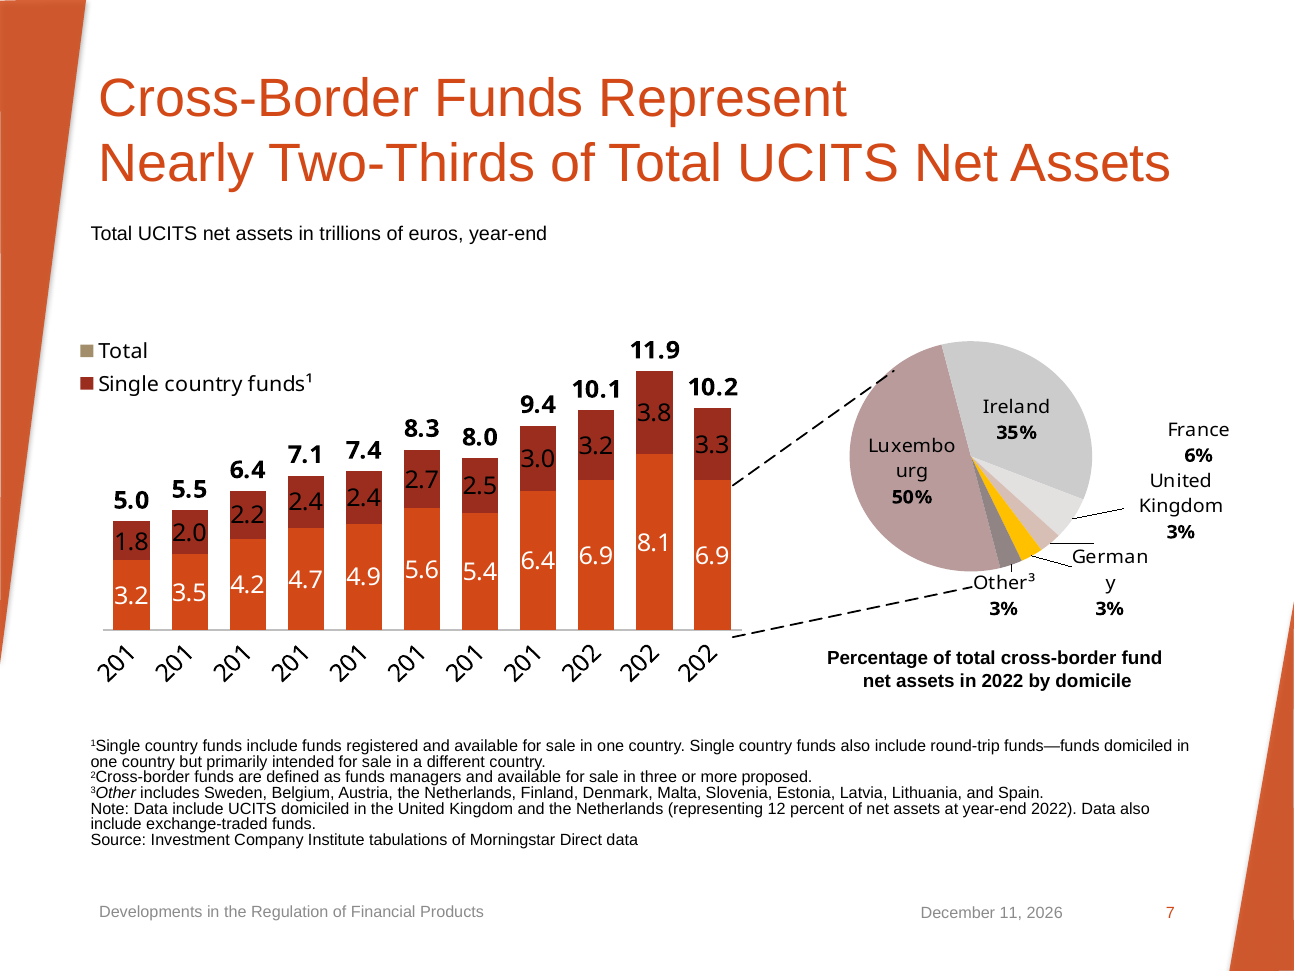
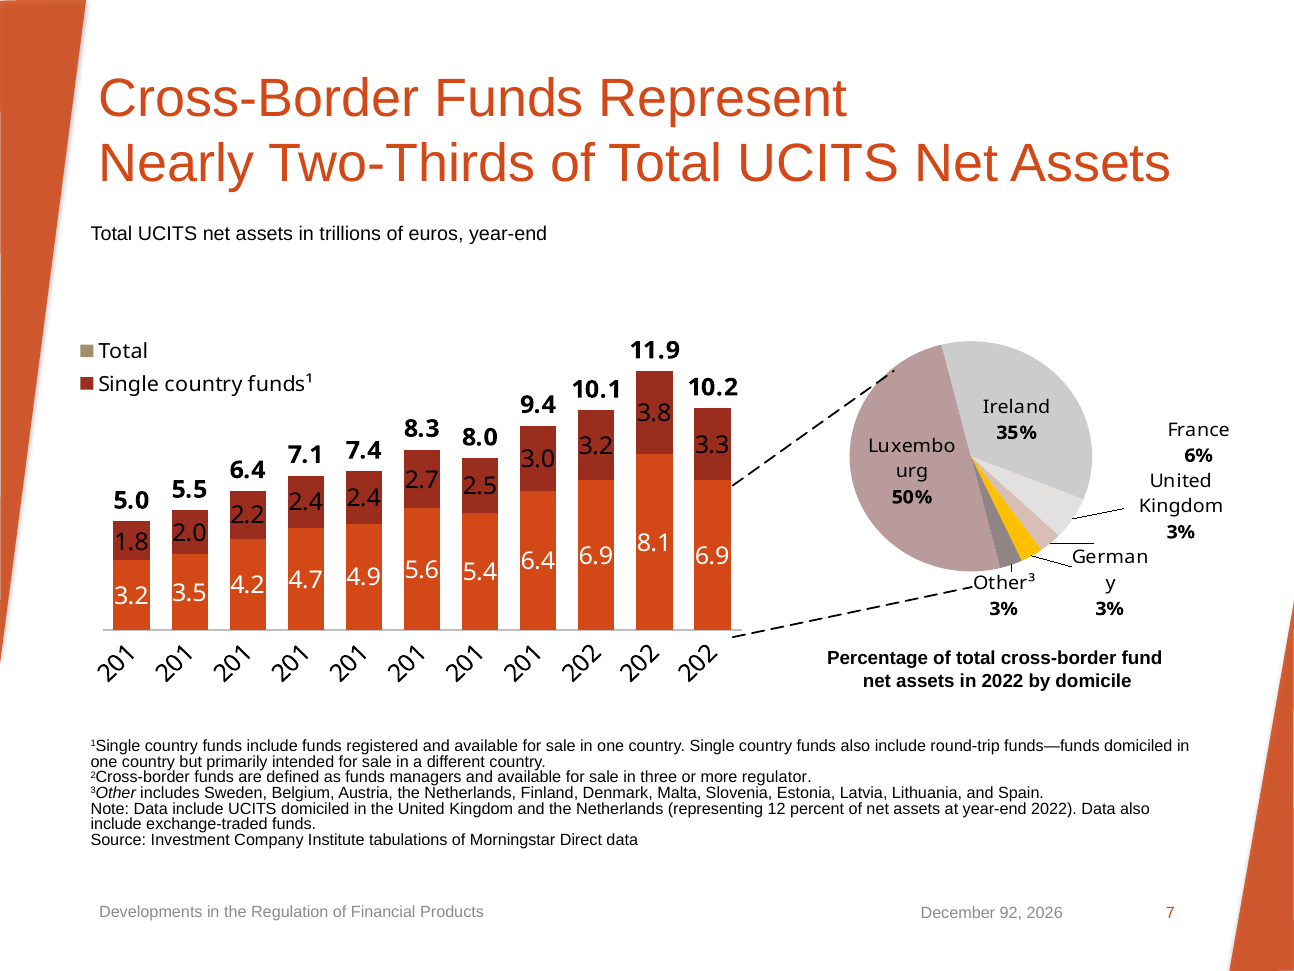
proposed: proposed -> regulator
11: 11 -> 92
